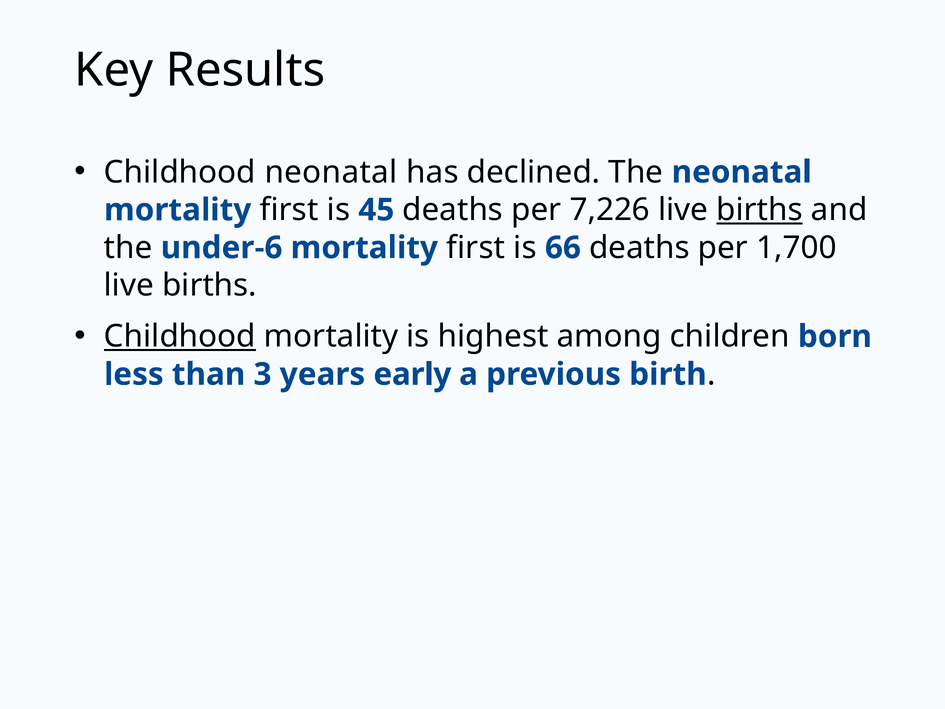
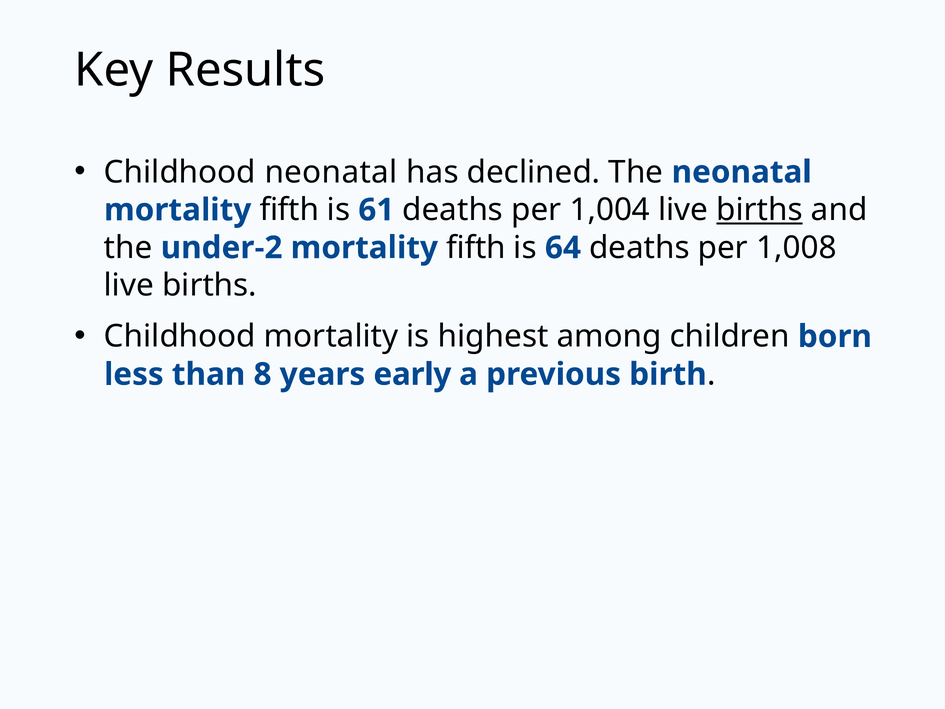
first at (289, 210): first -> fifth
45: 45 -> 61
7,226: 7,226 -> 1,004
under-6: under-6 -> under-2
first at (476, 248): first -> fifth
66: 66 -> 64
1,700: 1,700 -> 1,008
Childhood at (180, 336) underline: present -> none
3: 3 -> 8
